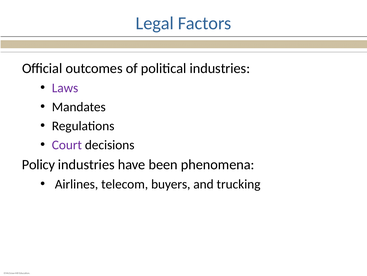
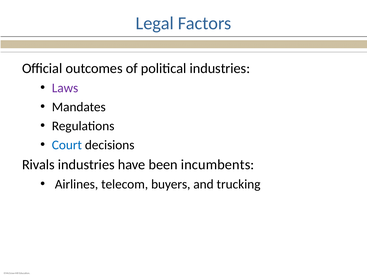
Court colour: purple -> blue
Policy: Policy -> Rivals
phenomena: phenomena -> incumbents
